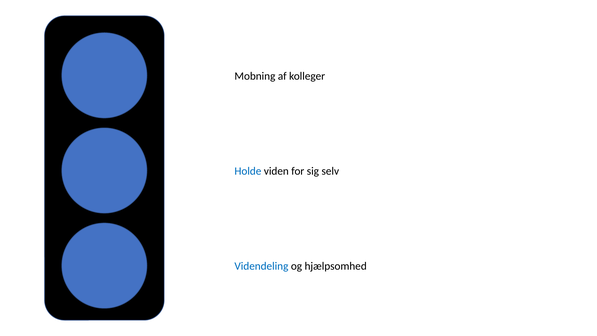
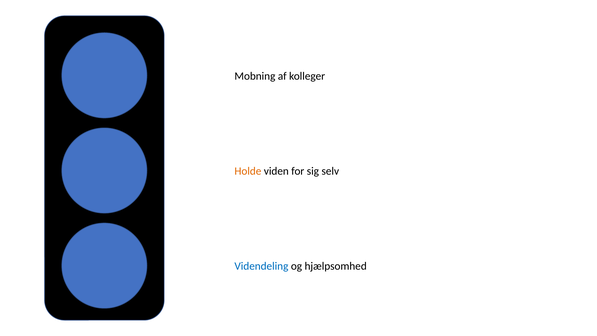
Holde colour: blue -> orange
